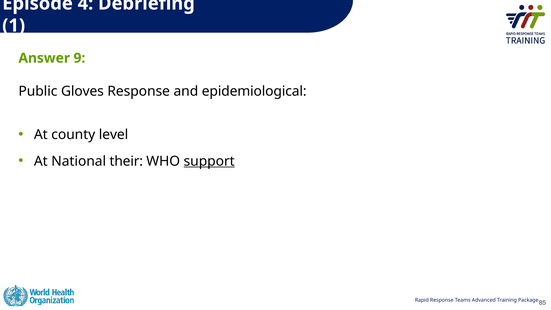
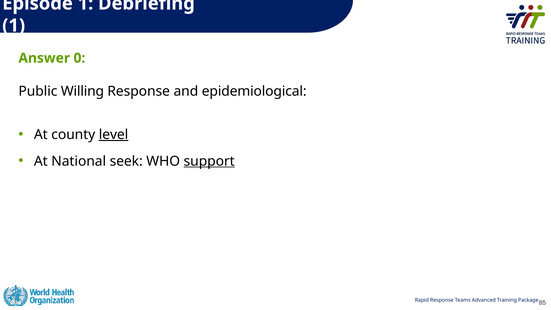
Episode 4: 4 -> 1
9: 9 -> 0
Gloves: Gloves -> Willing
level underline: none -> present
their: their -> seek
